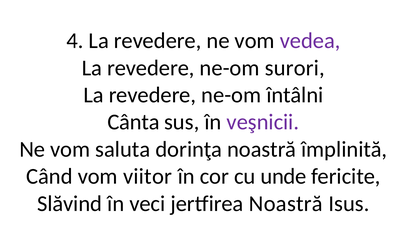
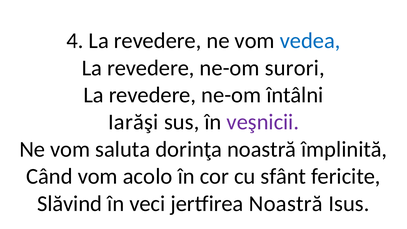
vedea colour: purple -> blue
Cânta: Cânta -> Iarăşi
viitor: viitor -> acolo
unde: unde -> sfânt
